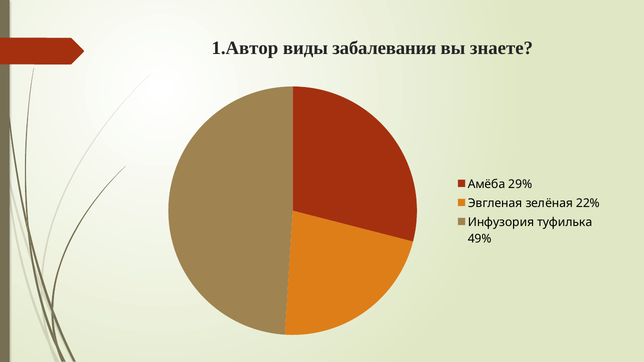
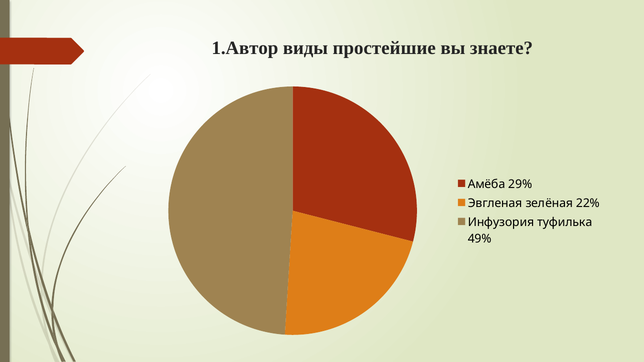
забалевания: забалевания -> простейшие
